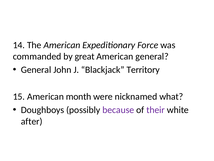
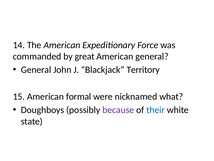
month: month -> formal
their colour: purple -> blue
after: after -> state
